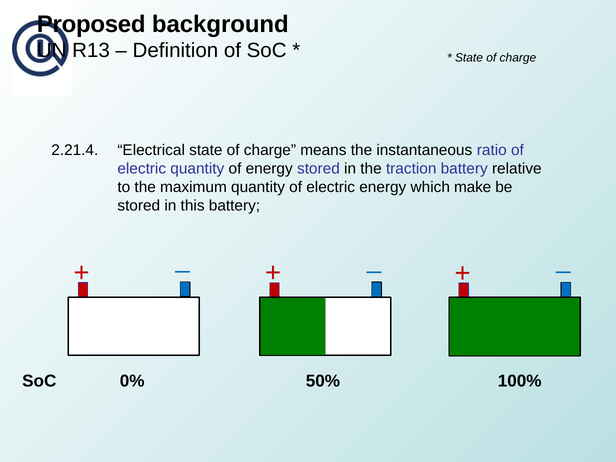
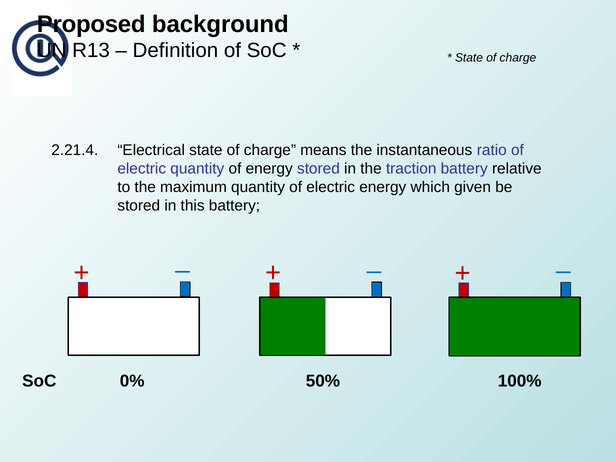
make: make -> given
